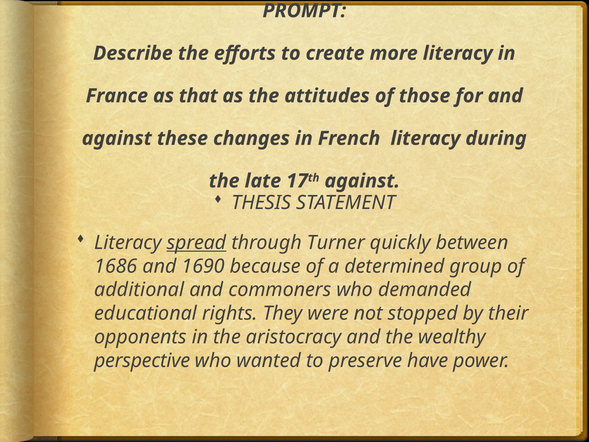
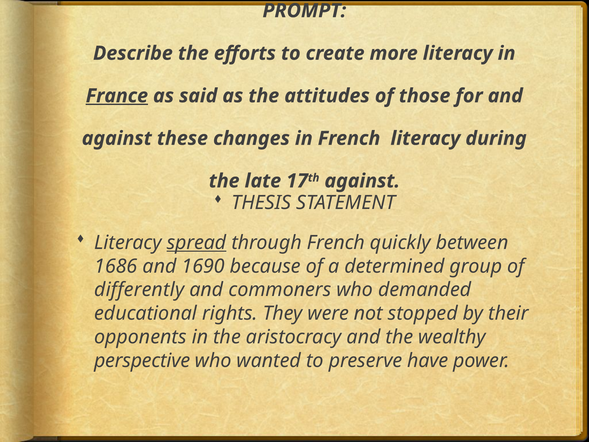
France underline: none -> present
that: that -> said
through Turner: Turner -> French
additional: additional -> differently
